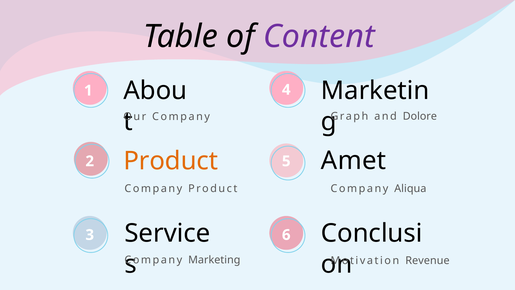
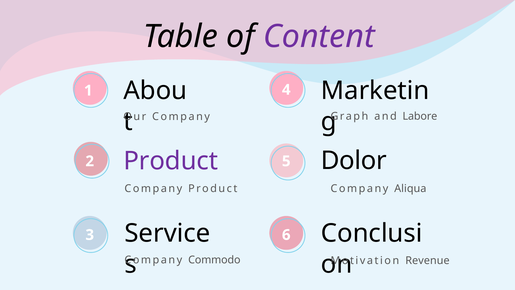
Dolore: Dolore -> Labore
Amet: Amet -> Dolor
Product at (171, 161) colour: orange -> purple
Marketing: Marketing -> Commodo
